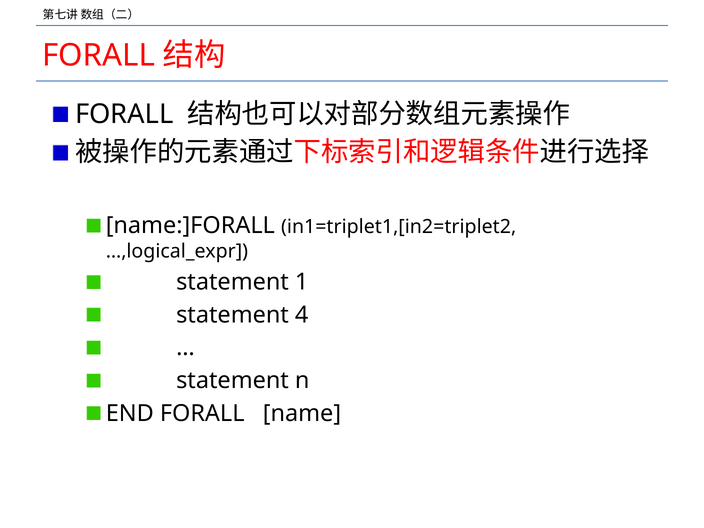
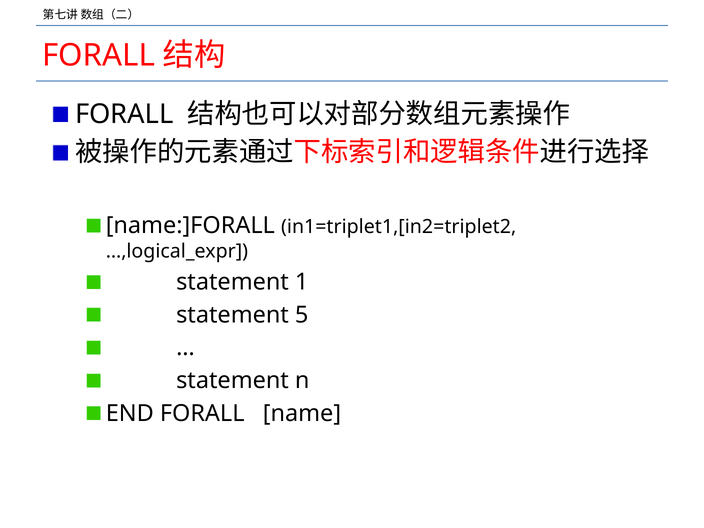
4: 4 -> 5
